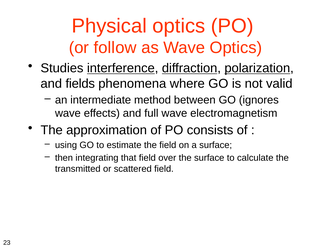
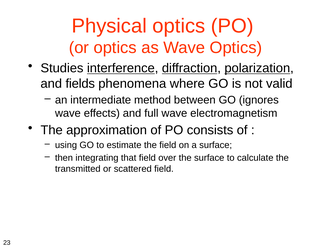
or follow: follow -> optics
